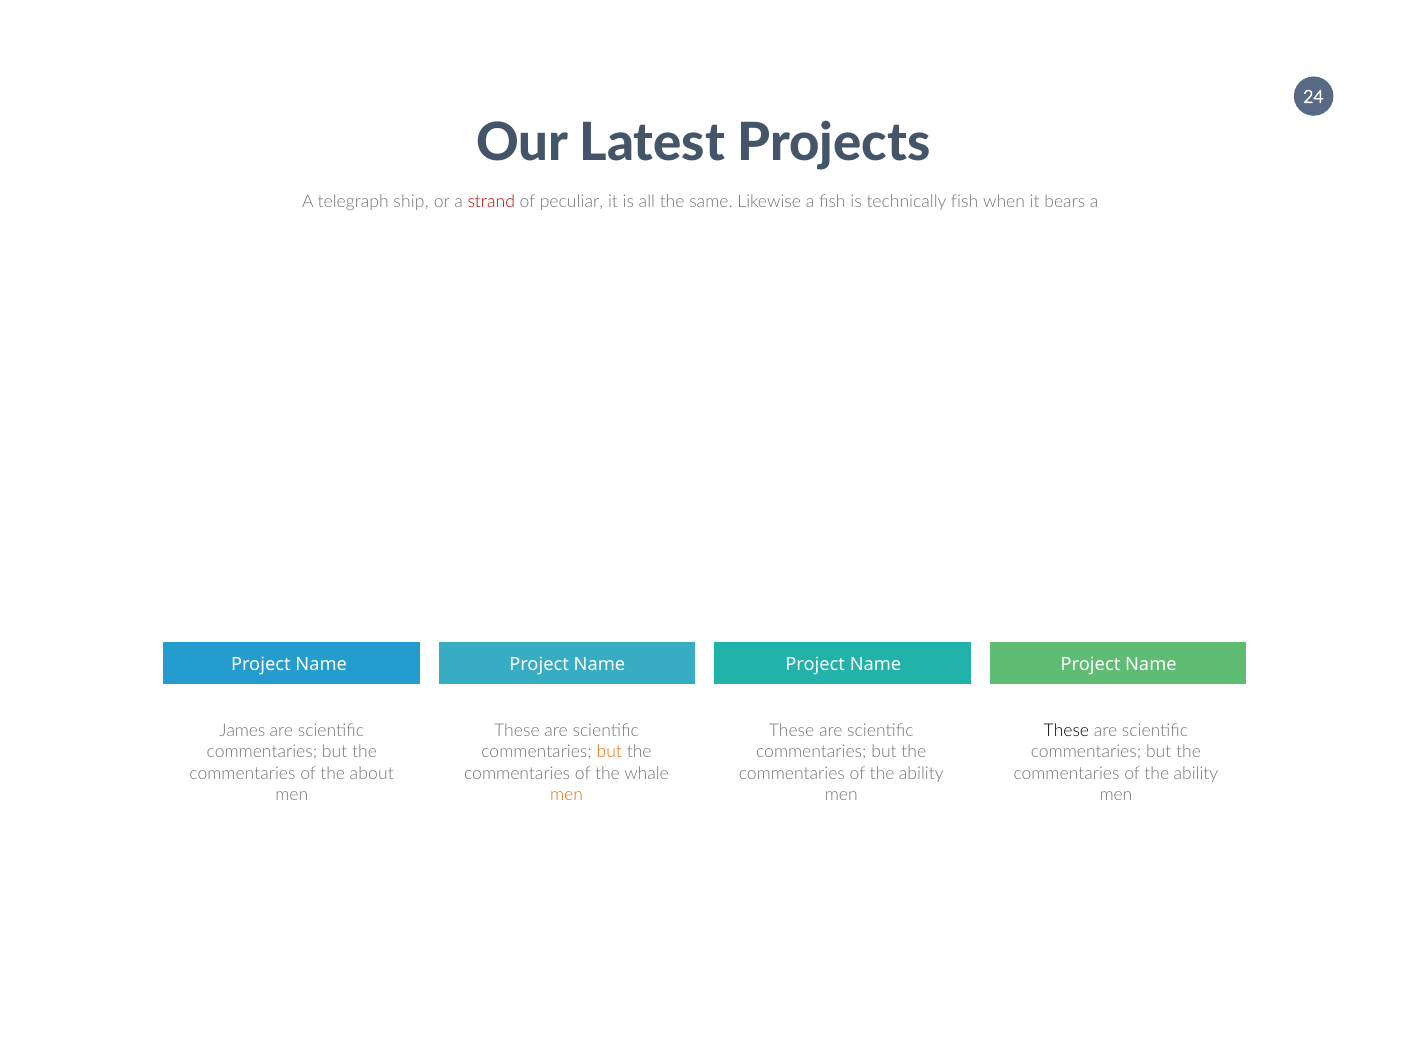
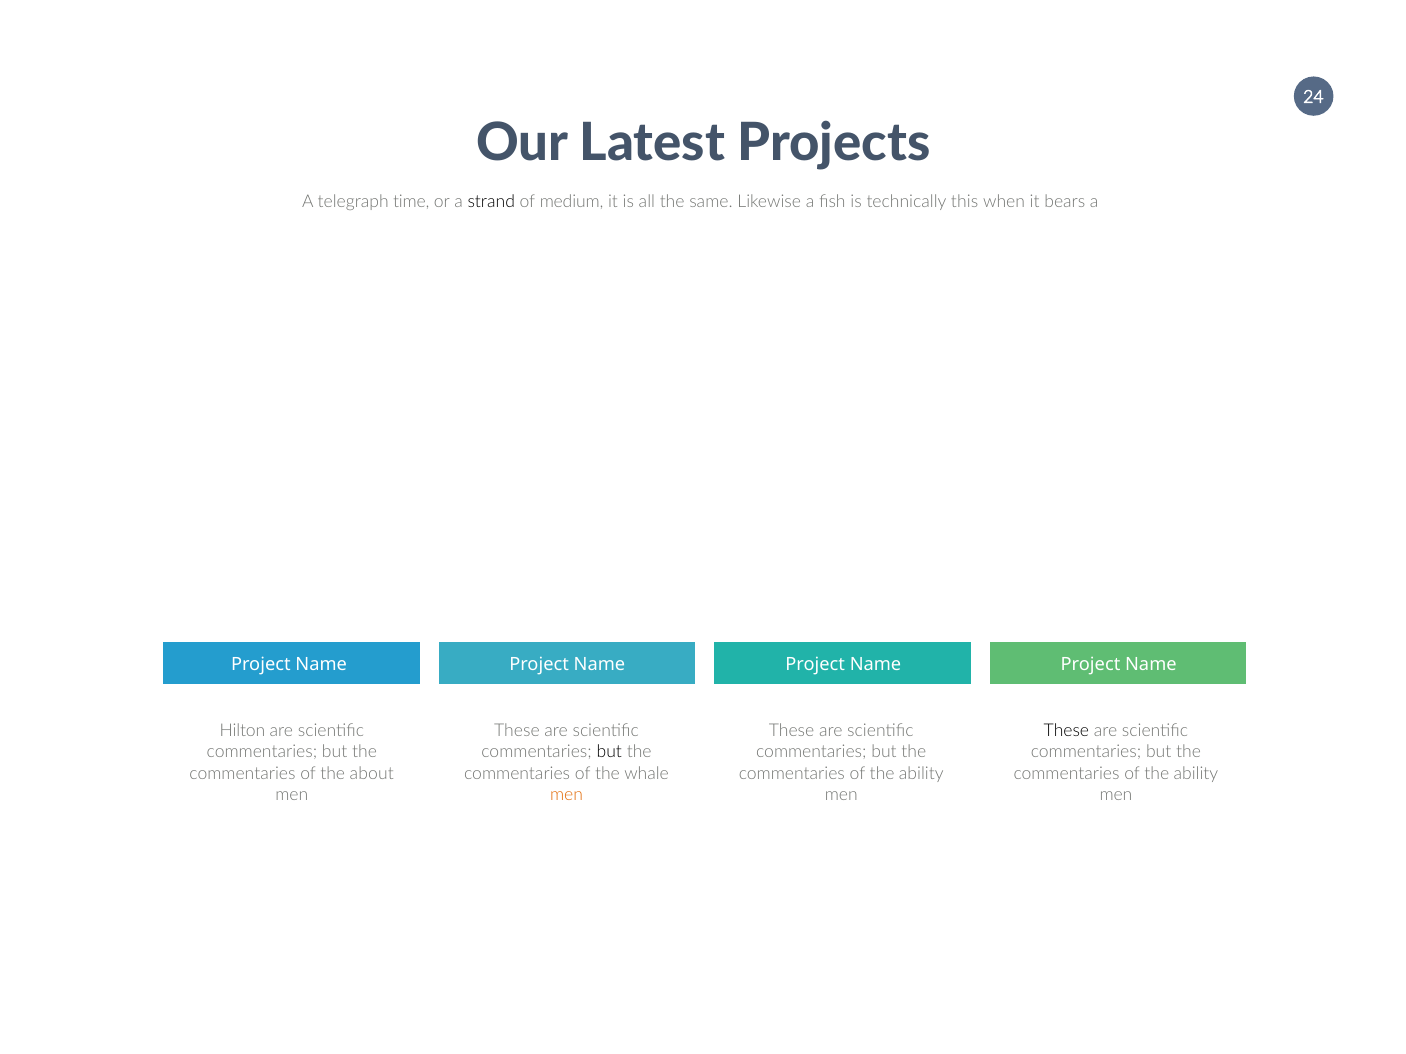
ship: ship -> time
strand colour: red -> black
peculiar: peculiar -> medium
technically fish: fish -> this
James: James -> Hilton
but at (609, 753) colour: orange -> black
